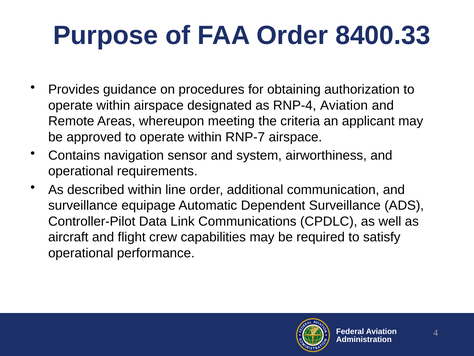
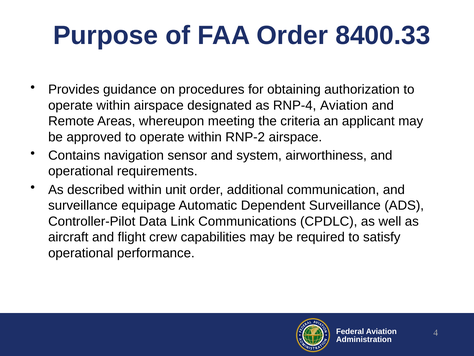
RNP-7: RNP-7 -> RNP-2
line: line -> unit
